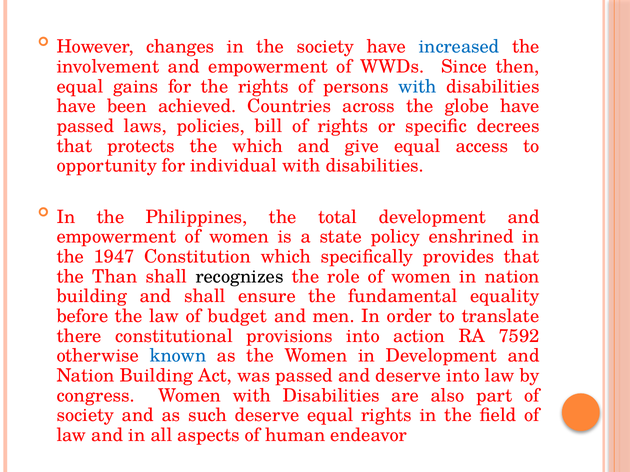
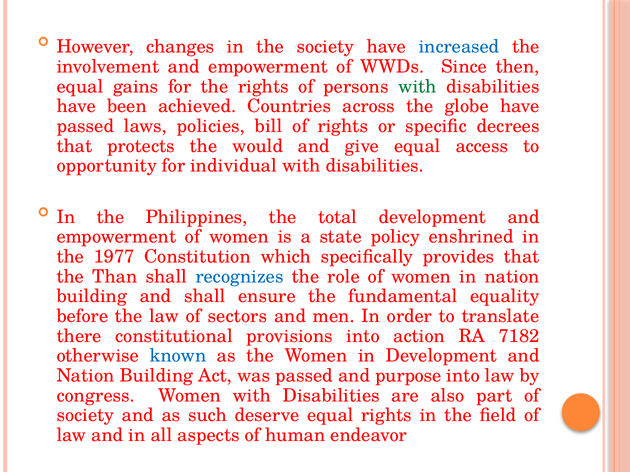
with at (418, 87) colour: blue -> green
the which: which -> would
1947: 1947 -> 1977
recognizes colour: black -> blue
budget: budget -> sectors
7592: 7592 -> 7182
and deserve: deserve -> purpose
